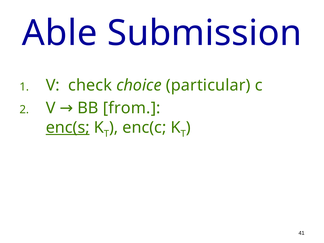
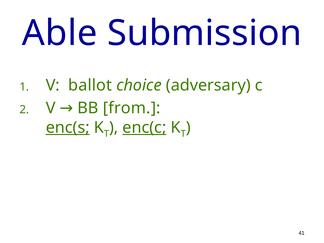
check: check -> ballot
particular: particular -> adversary
enc(c underline: none -> present
